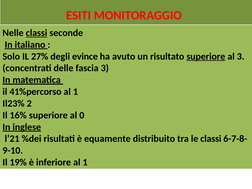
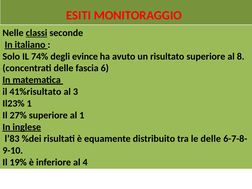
27%: 27% -> 74%
superiore at (206, 56) underline: present -> none
al 3: 3 -> 8
fascia 3: 3 -> 6
41%percorso: 41%percorso -> 41%risultato
1 at (76, 92): 1 -> 3
Il23% 2: 2 -> 1
16%: 16% -> 27%
al 0: 0 -> 1
l’21: l’21 -> l’83
le classi: classi -> delle
inferiore al 1: 1 -> 4
